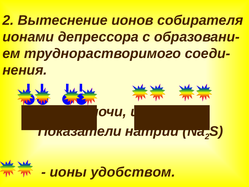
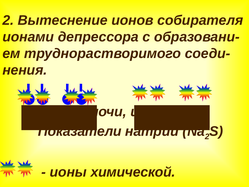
удобством: удобством -> химической
